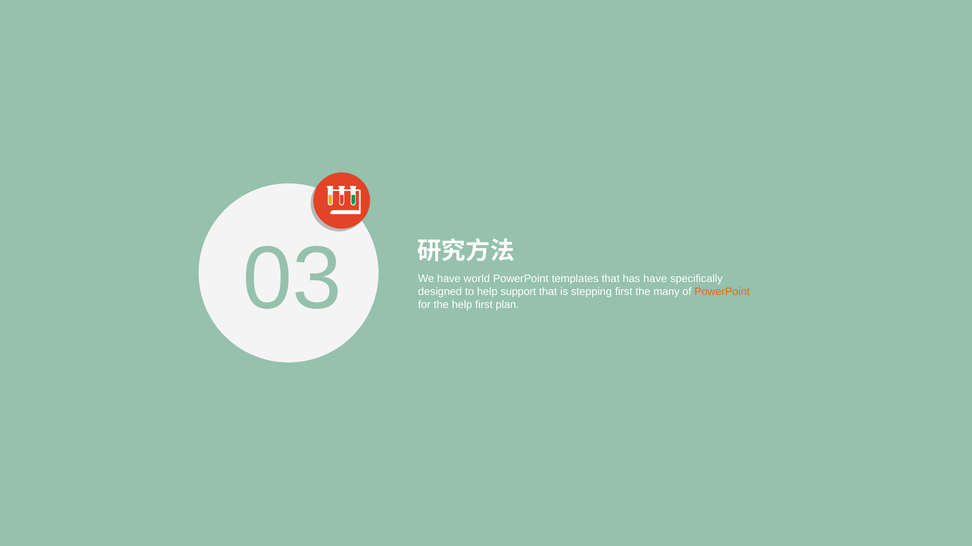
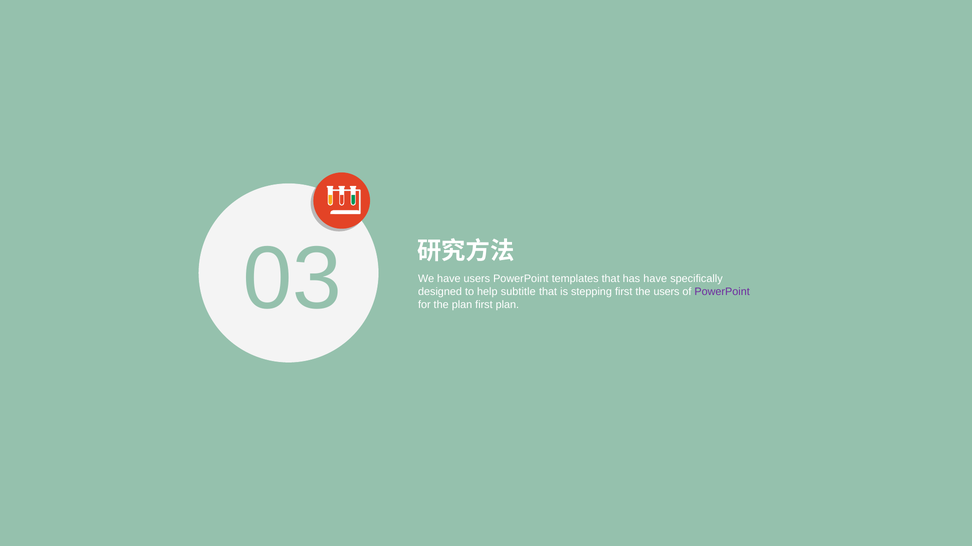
have world: world -> users
support: support -> subtitle
the many: many -> users
PowerPoint at (722, 292) colour: orange -> purple
the help: help -> plan
